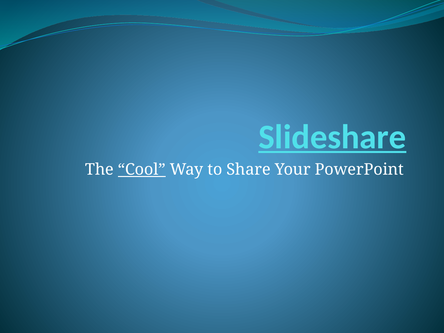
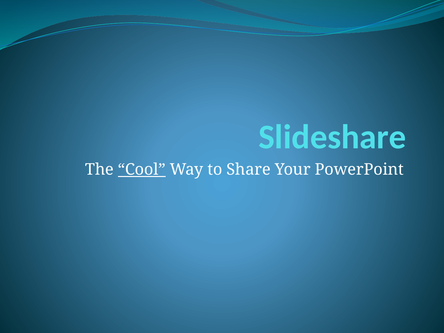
Slideshare underline: present -> none
